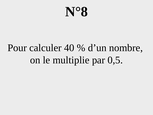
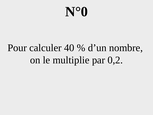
N°8: N°8 -> N°0
0,5: 0,5 -> 0,2
